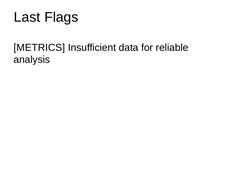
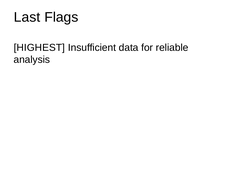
METRICS: METRICS -> HIGHEST
